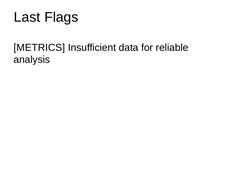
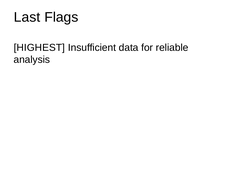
METRICS: METRICS -> HIGHEST
